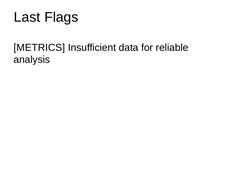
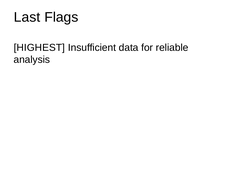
METRICS: METRICS -> HIGHEST
